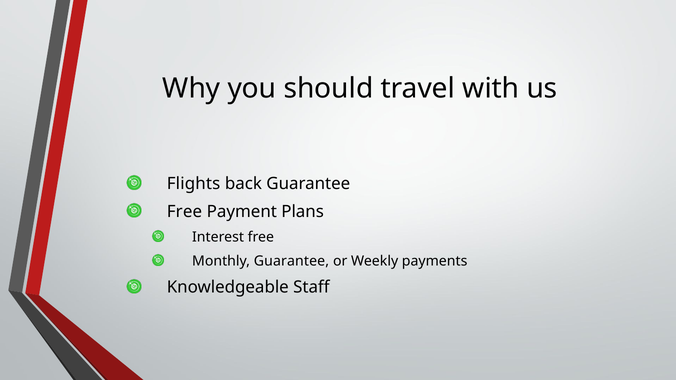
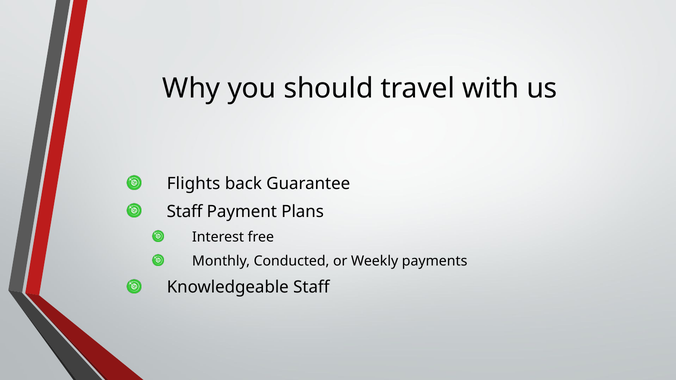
Free at (184, 212): Free -> Staff
Monthly Guarantee: Guarantee -> Conducted
